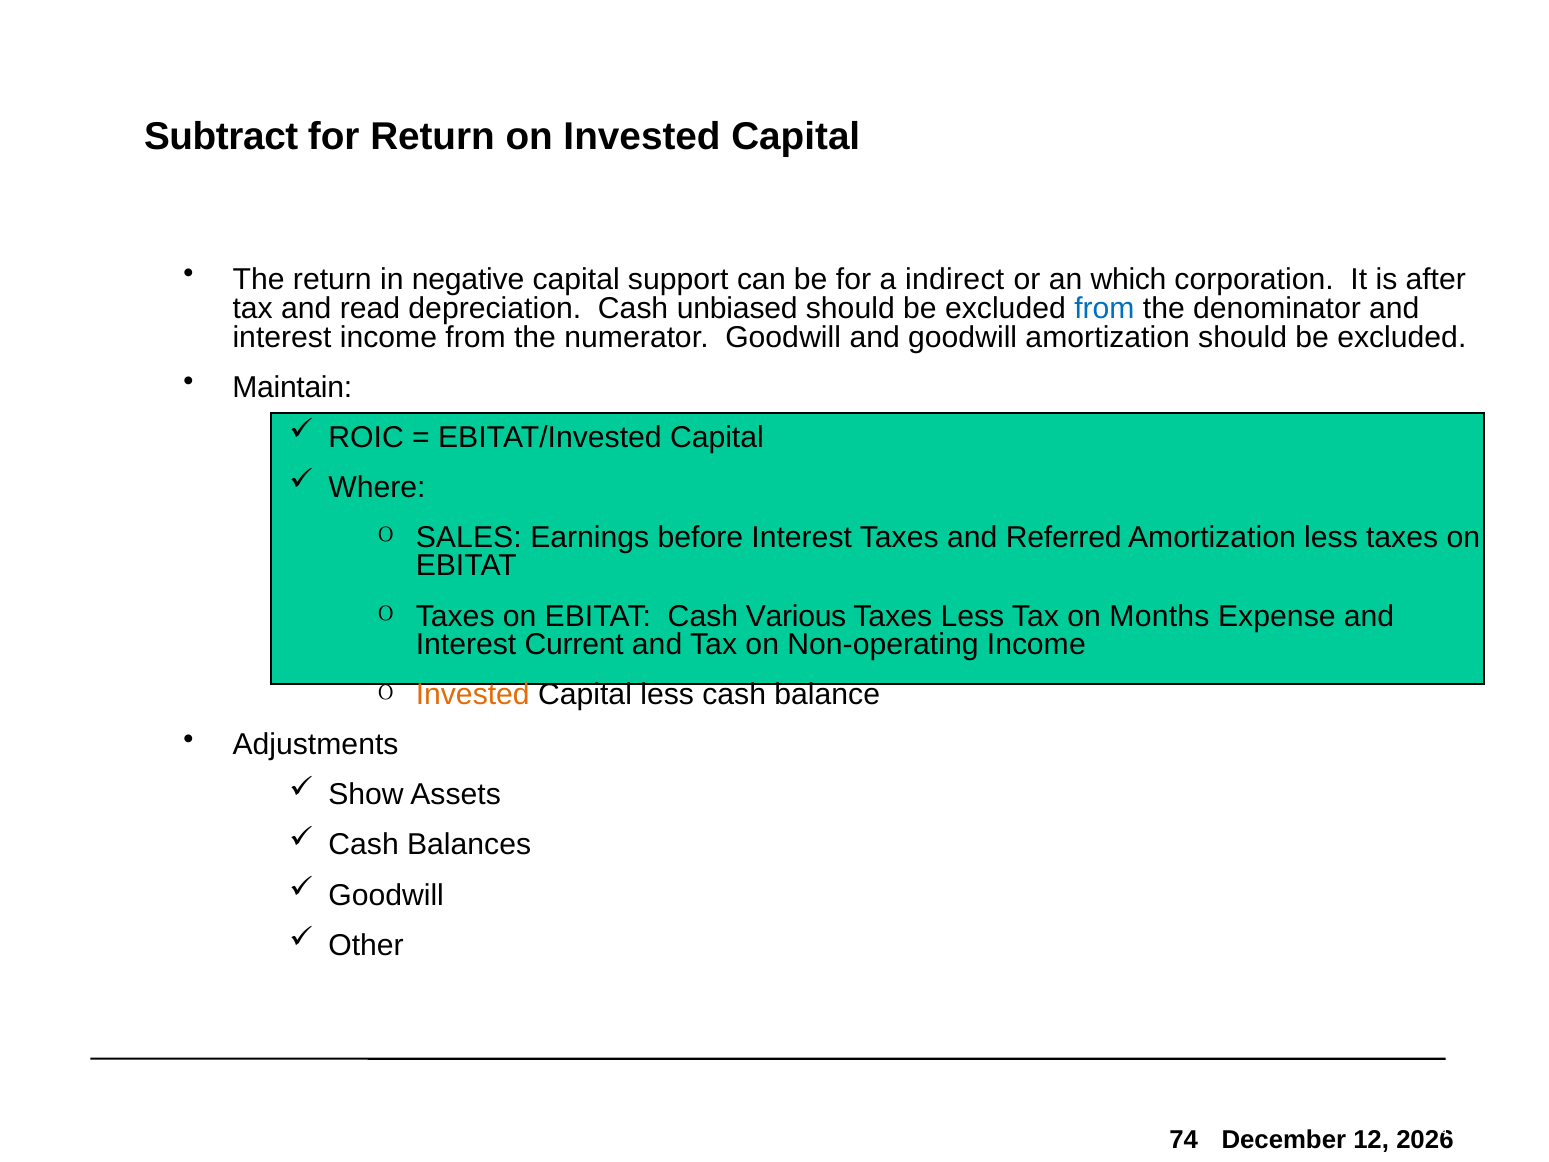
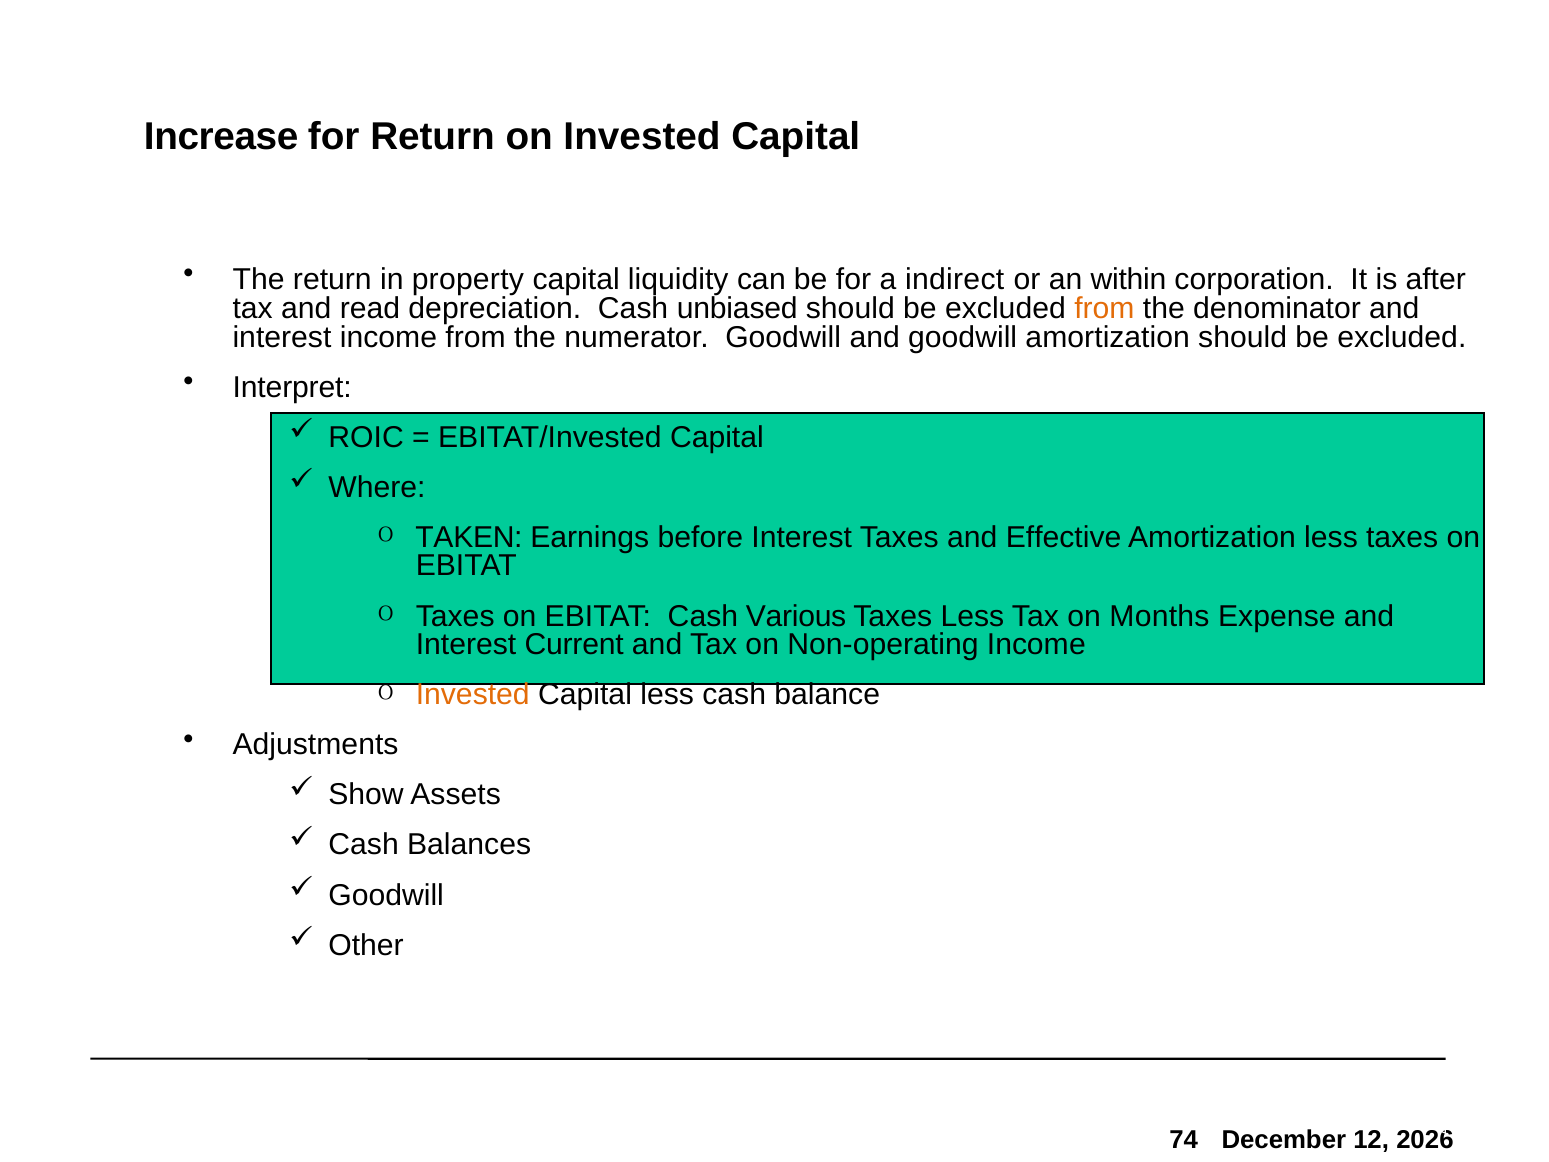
Subtract: Subtract -> Increase
negative: negative -> property
support: support -> liquidity
which: which -> within
from at (1104, 308) colour: blue -> orange
Maintain: Maintain -> Interpret
SALES: SALES -> TAKEN
Referred: Referred -> Effective
